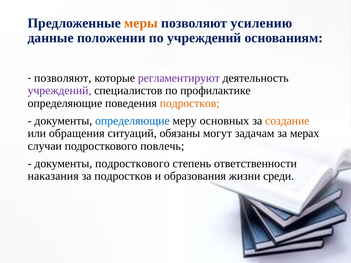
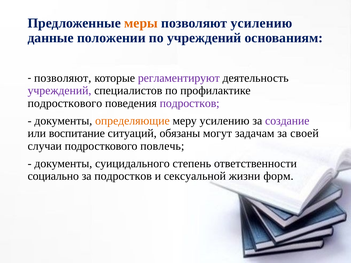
определяющие at (65, 103): определяющие -> подросткового
подростков at (190, 103) colour: orange -> purple
определяющие at (132, 121) colour: blue -> orange
меру основных: основных -> усилению
создание colour: orange -> purple
обращения: обращения -> воспитание
мерах: мерах -> своей
документы подросткового: подросткового -> суицидального
наказания: наказания -> социально
образования: образования -> сексуальной
среди: среди -> форм
